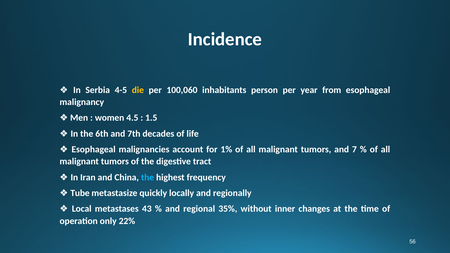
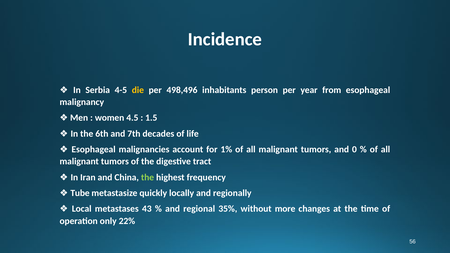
100,060: 100,060 -> 498,496
7: 7 -> 0
the at (148, 177) colour: light blue -> light green
inner: inner -> more
